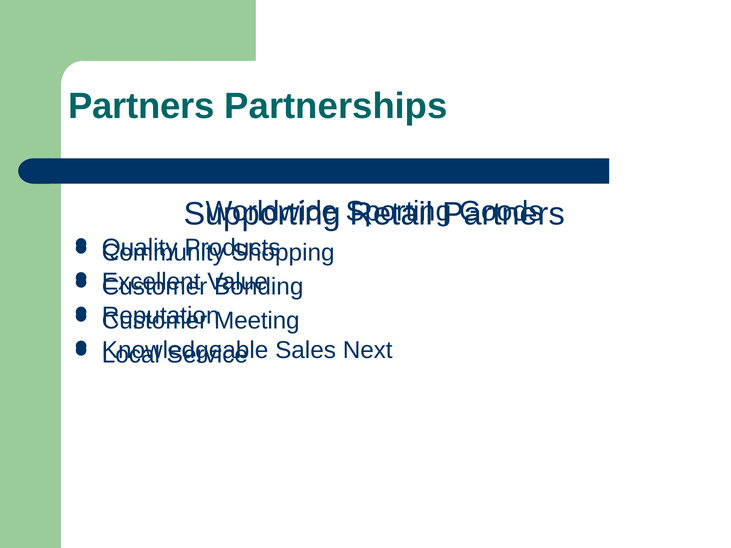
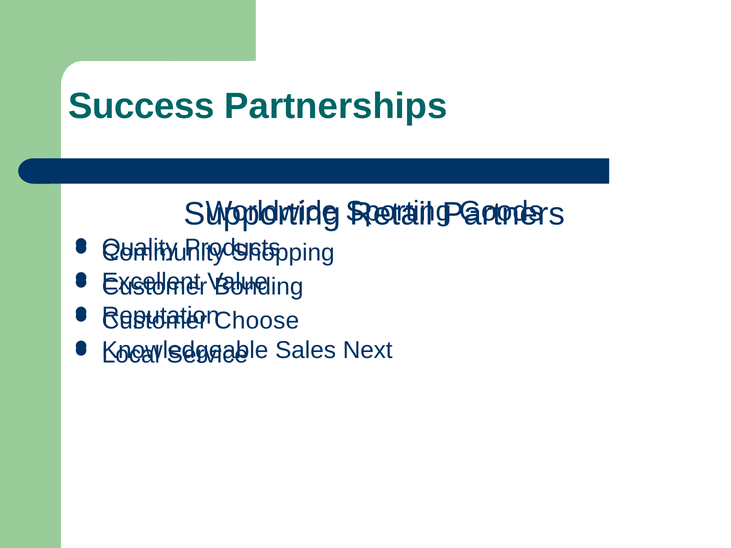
Partners at (141, 106): Partners -> Success
Meeting: Meeting -> Choose
